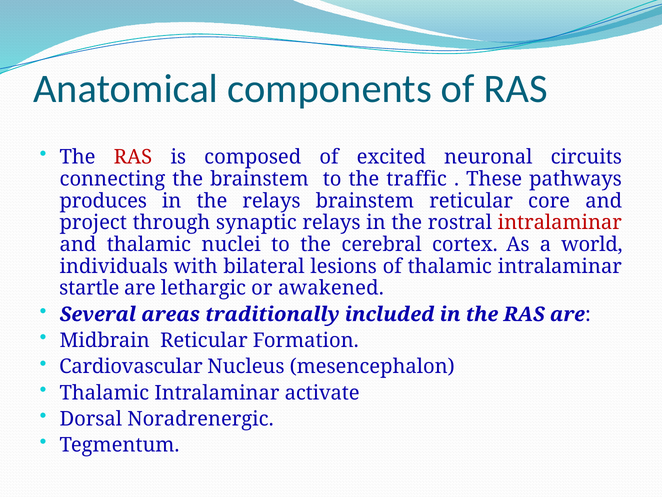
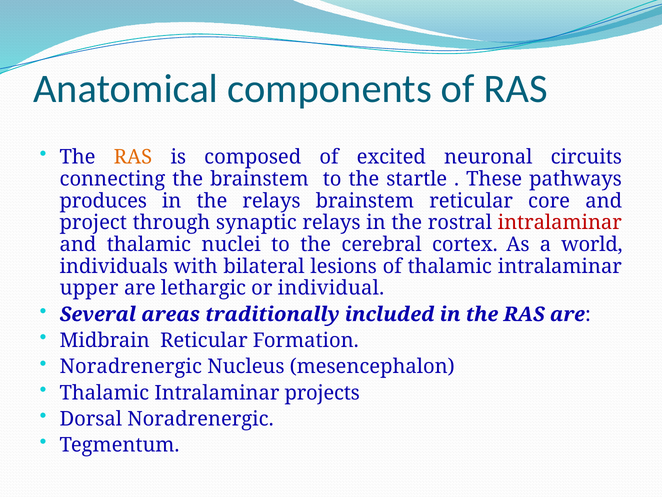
RAS at (133, 157) colour: red -> orange
traffic: traffic -> startle
startle: startle -> upper
awakened: awakened -> individual
Cardiovascular at (131, 366): Cardiovascular -> Noradrenergic
activate: activate -> projects
